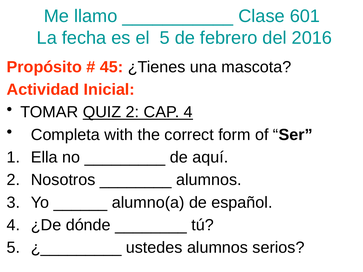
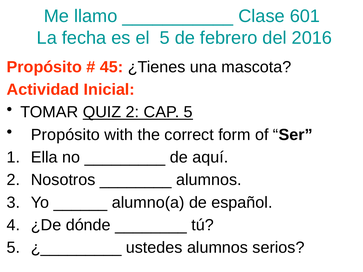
CAP 4: 4 -> 5
Completa at (65, 135): Completa -> Propósito
